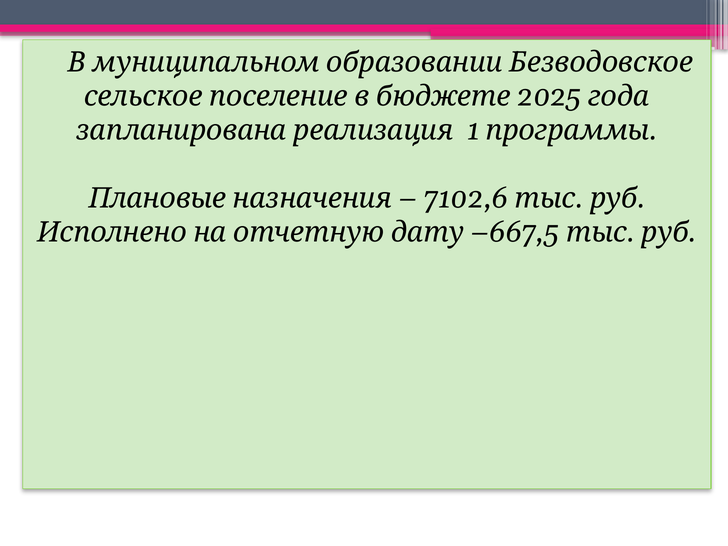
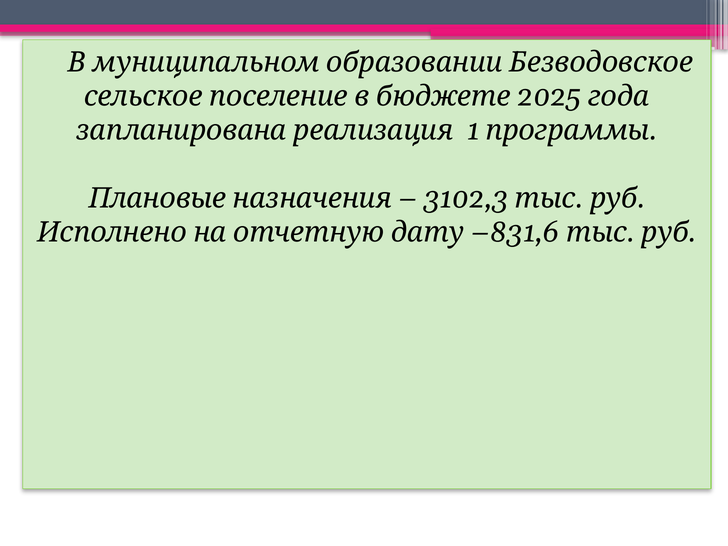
7102,6: 7102,6 -> 3102,3
–667,5: –667,5 -> –831,6
